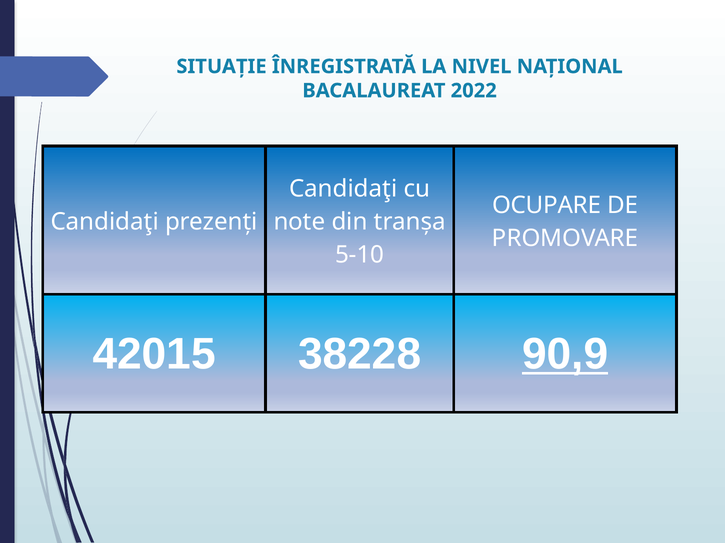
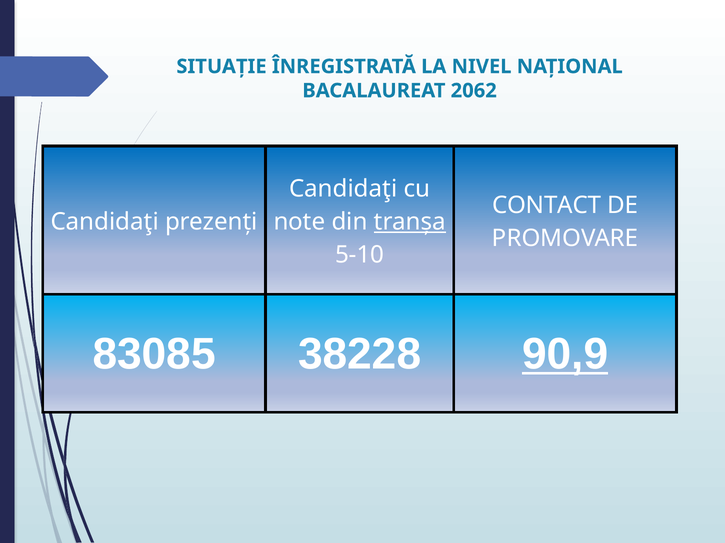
2022: 2022 -> 2062
OCUPARE: OCUPARE -> CONTACT
tranșa underline: none -> present
42015: 42015 -> 83085
